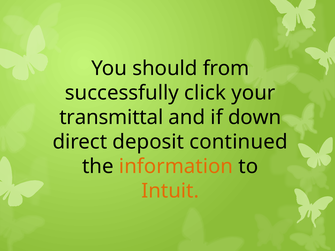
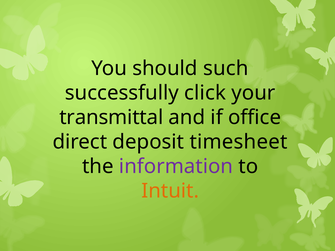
from: from -> such
down: down -> office
continued: continued -> timesheet
information colour: orange -> purple
